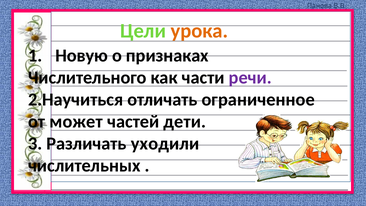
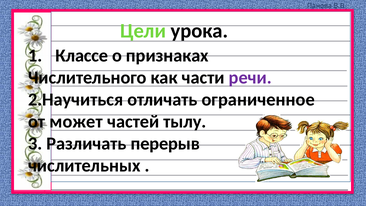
урока colour: orange -> black
Новую: Новую -> Классе
дети: дети -> тылу
уходили: уходили -> перерыв
